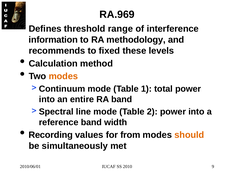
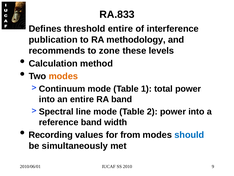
RA.969: RA.969 -> RA.833
threshold range: range -> entire
information: information -> publication
fixed: fixed -> zone
should colour: orange -> blue
